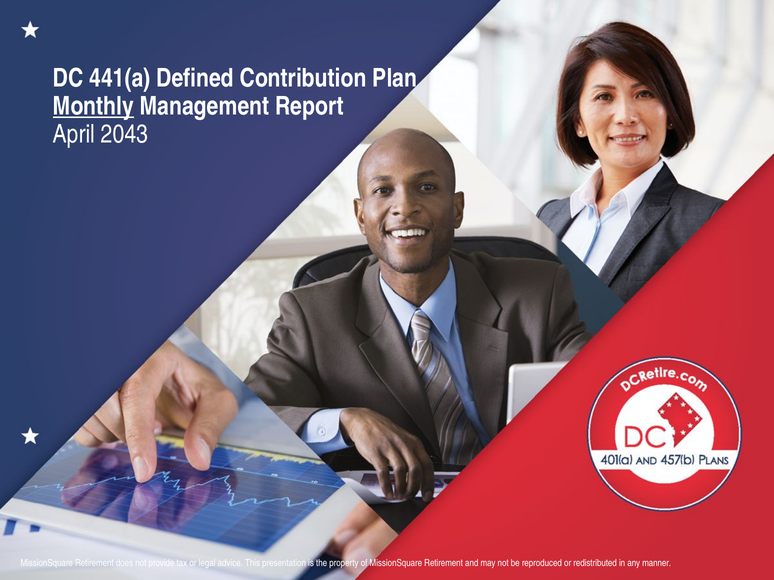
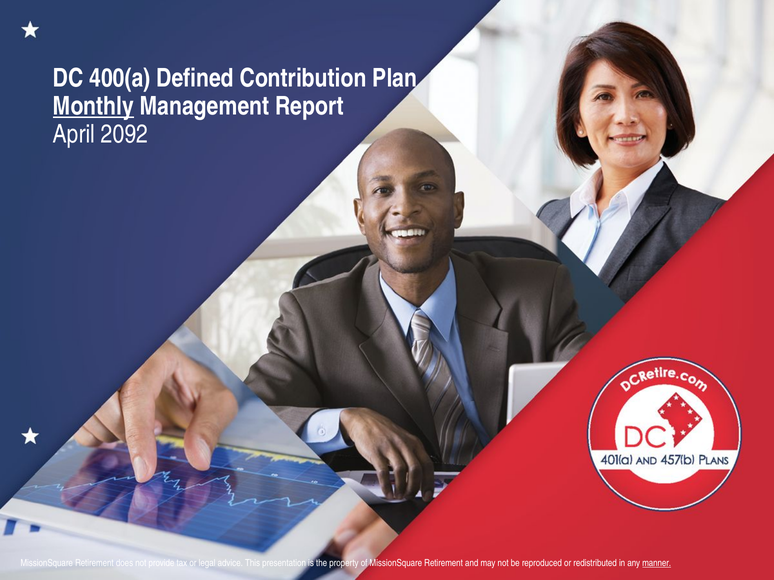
441(a: 441(a -> 400(a
2043: 2043 -> 2092
manner underline: none -> present
